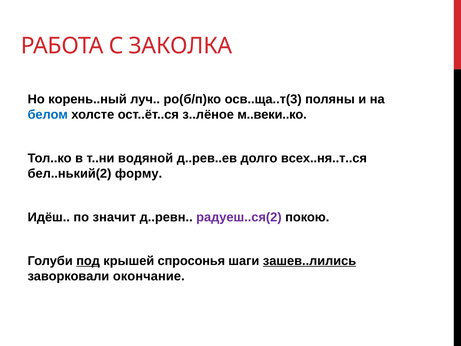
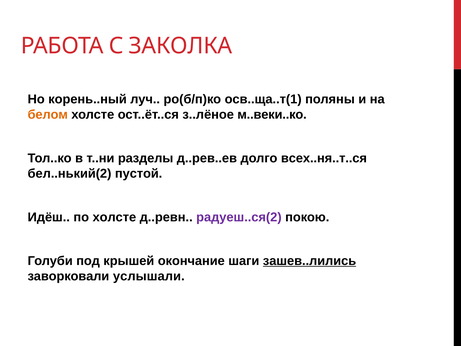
осв..ща..т(3: осв..ща..т(3 -> осв..ща..т(1
белом colour: blue -> orange
водяной: водяной -> разделы
форму: форму -> пустой
по значит: значит -> холсте
под underline: present -> none
спросонья: спросонья -> окончание
окончание: окончание -> услышали
